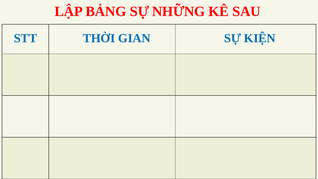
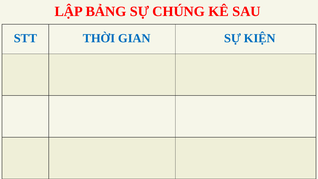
NHỮNG: NHỮNG -> CHÚNG
